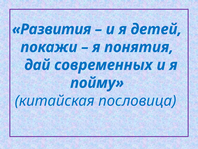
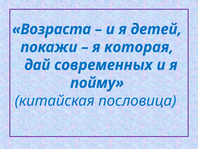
Развития: Развития -> Возраста
понятия: понятия -> которая
